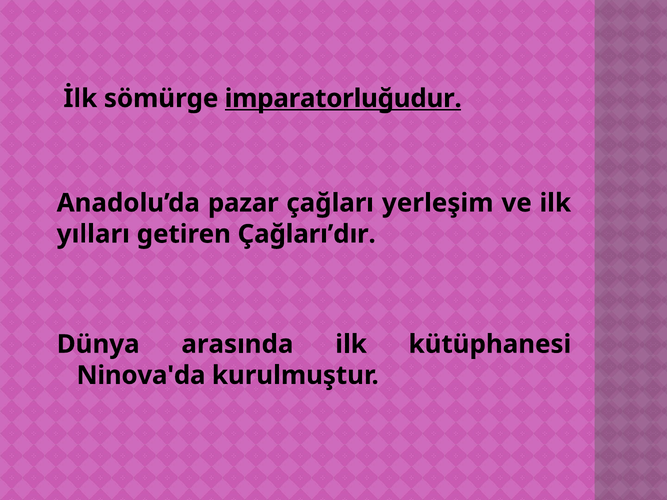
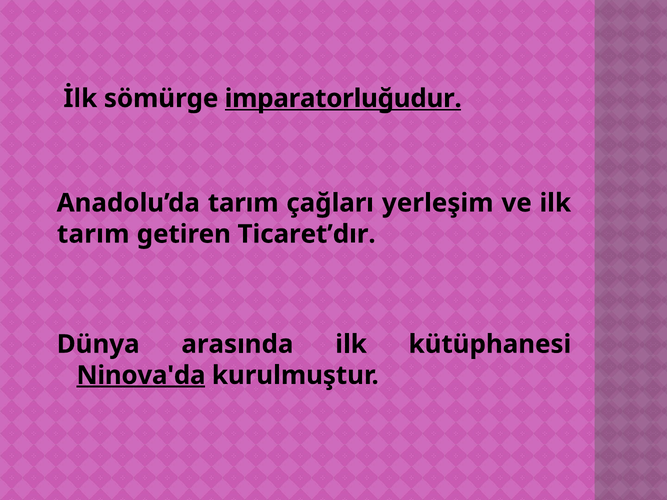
Anadolu’da pazar: pazar -> tarım
yılları at (93, 234): yılları -> tarım
Çağları’dır: Çağları’dır -> Ticaret’dır
Ninova'da underline: none -> present
